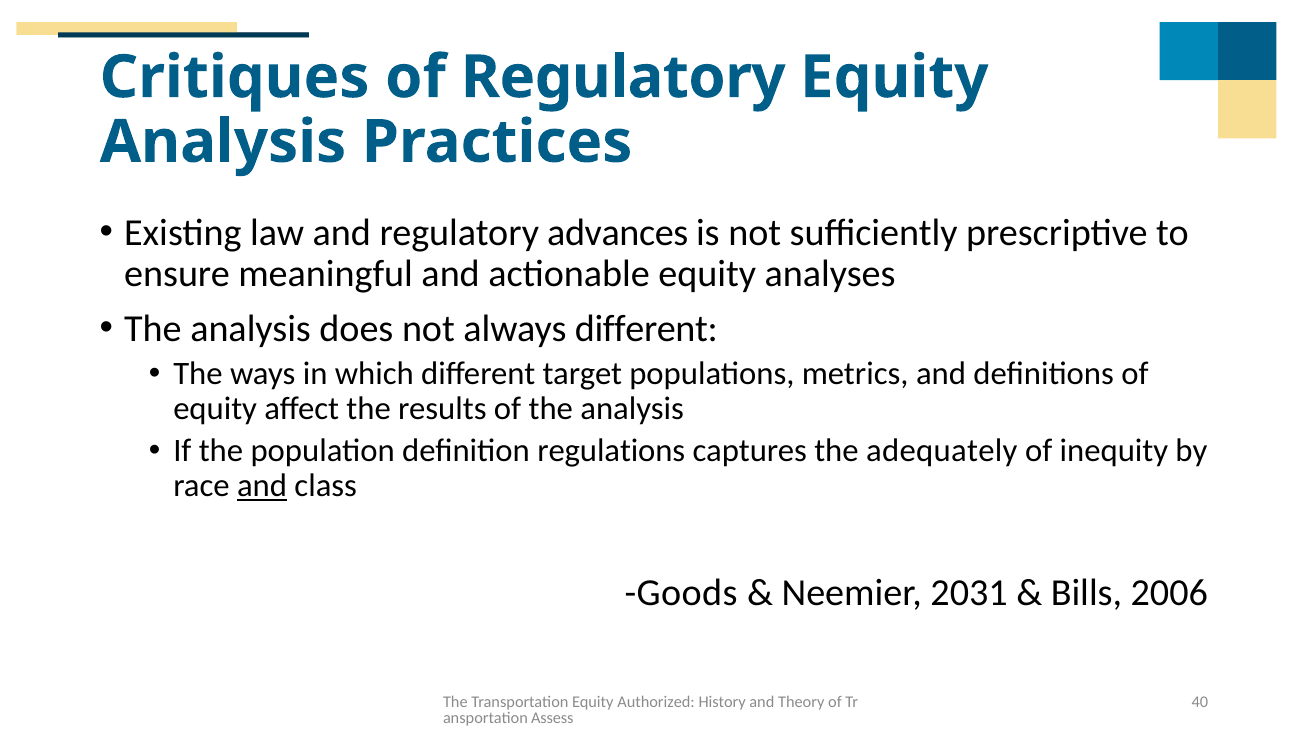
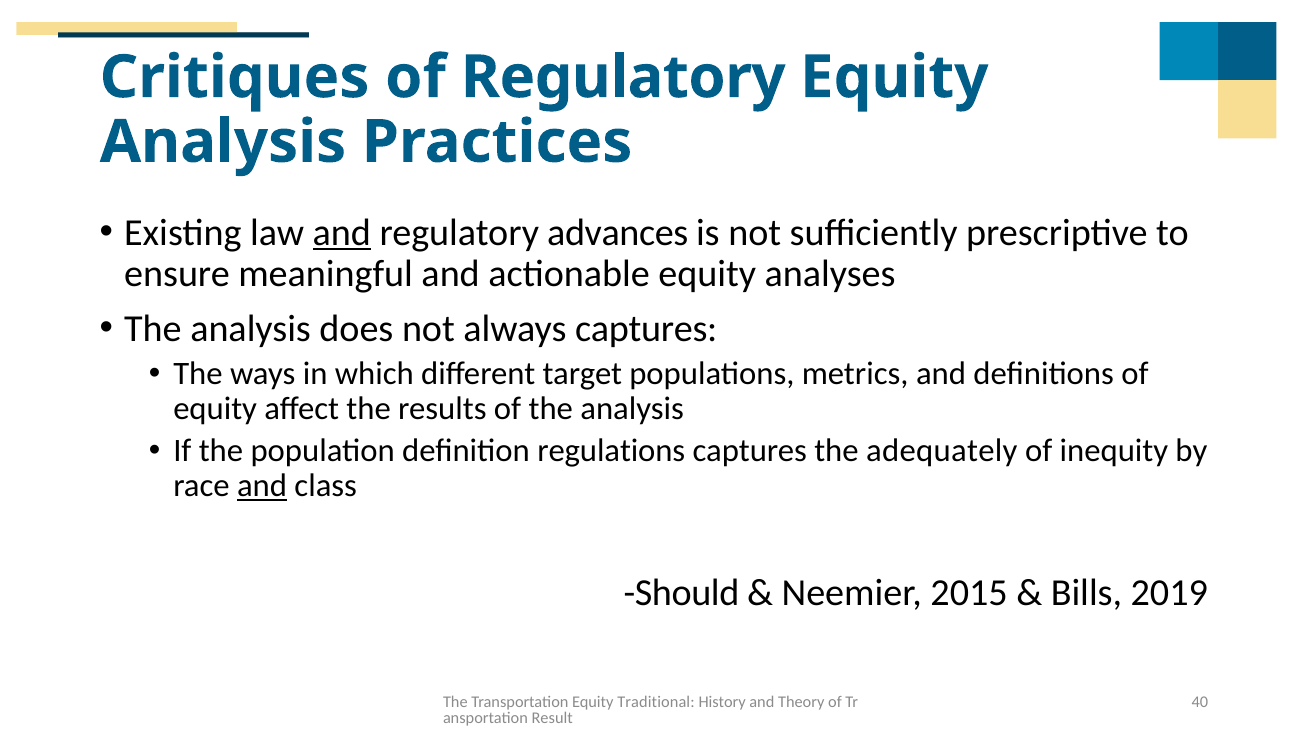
and at (342, 233) underline: none -> present
always different: different -> captures
Goods: Goods -> Should
2031: 2031 -> 2015
2006: 2006 -> 2019
Authorized: Authorized -> Traditional
Assess: Assess -> Result
